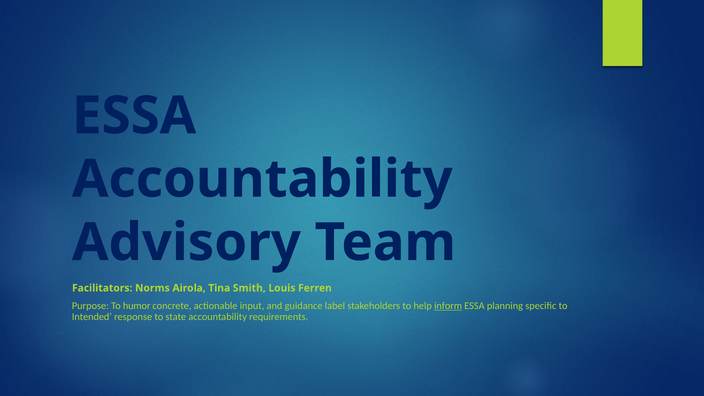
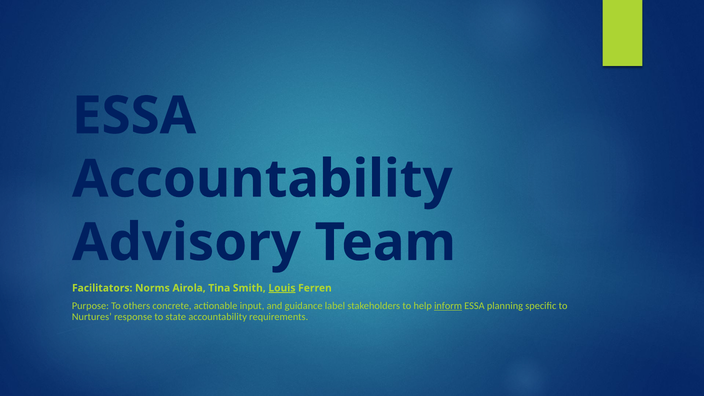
Louis underline: none -> present
humor: humor -> others
Intended: Intended -> Nurtures
